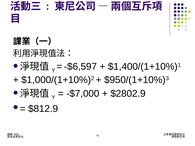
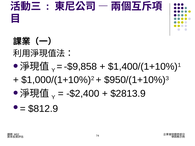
-$6,597: -$6,597 -> -$9,858
-$7,000: -$7,000 -> -$2,400
$2802.9: $2802.9 -> $2813.9
